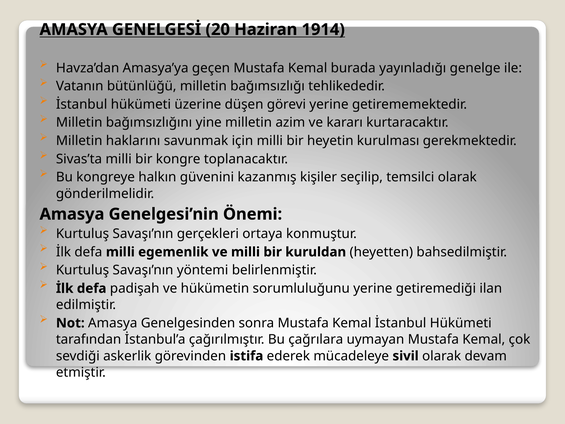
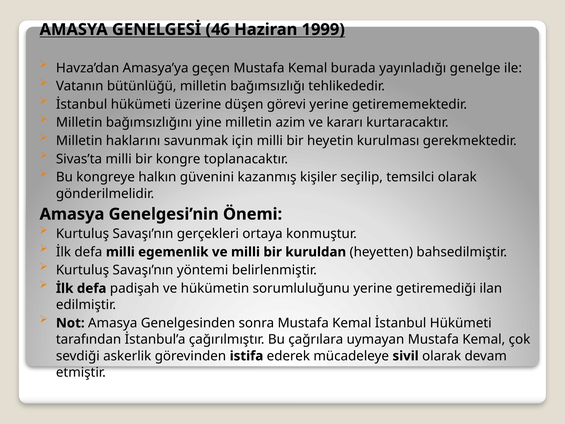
20: 20 -> 46
1914: 1914 -> 1999
